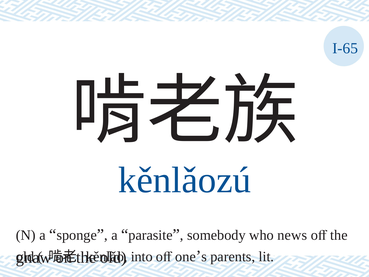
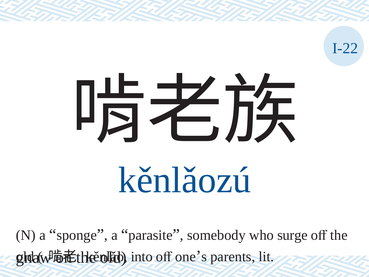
I-65: I-65 -> I-22
news: news -> surge
